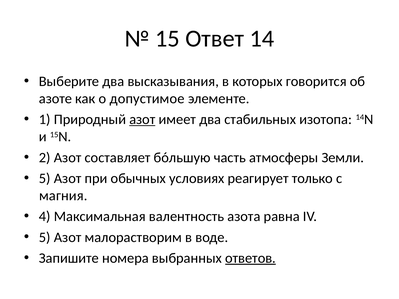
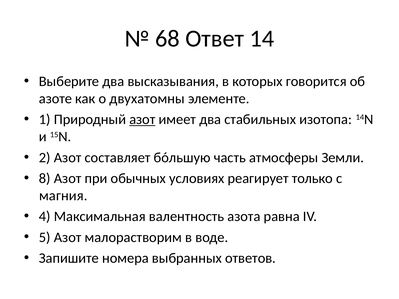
15: 15 -> 68
допустимое: допустимое -> двухатомны
5 at (45, 179): 5 -> 8
ответов underline: present -> none
